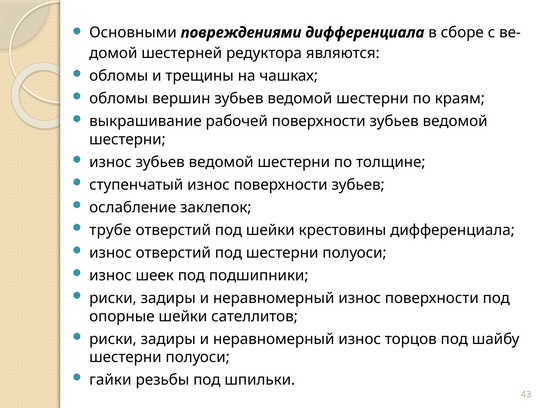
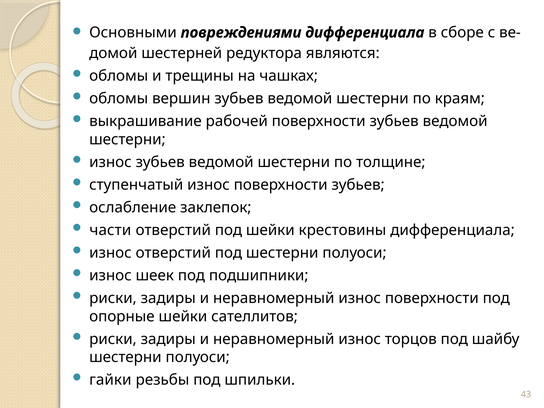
трубе: трубе -> части
